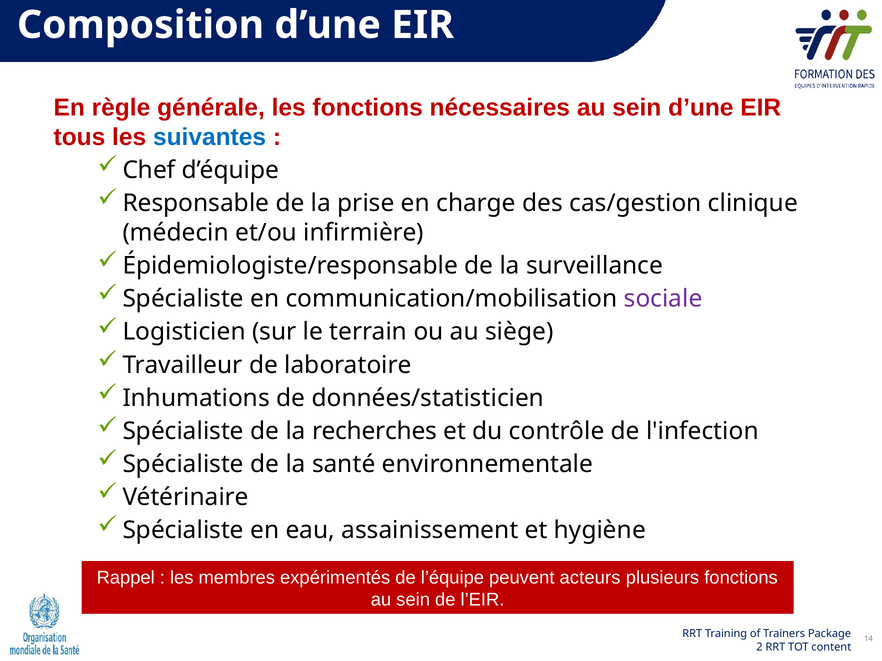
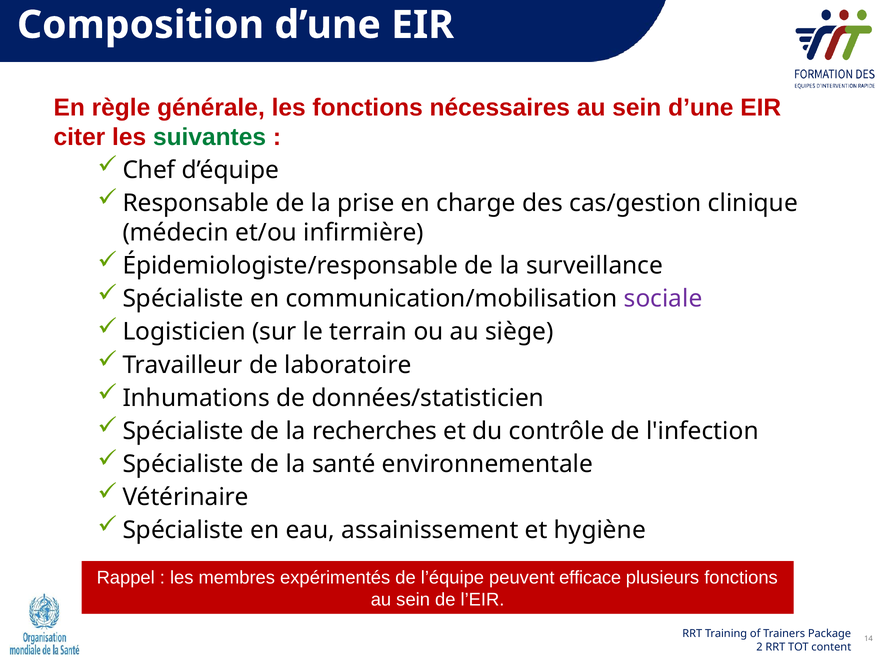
tous: tous -> citer
suivantes colour: blue -> green
acteurs: acteurs -> efficace
